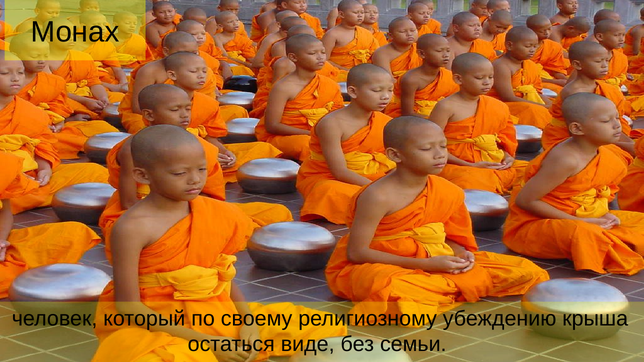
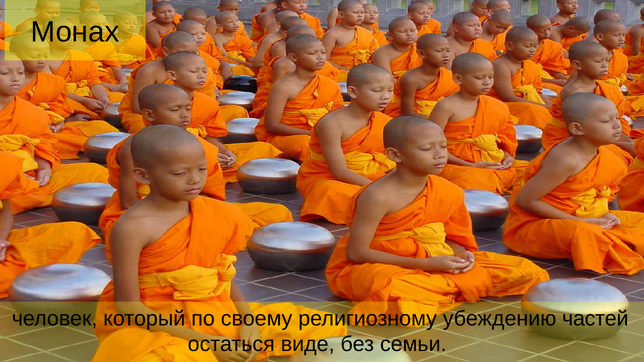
крыша: крыша -> частей
